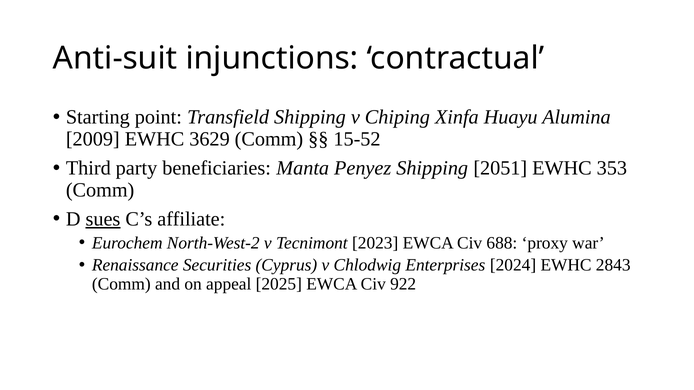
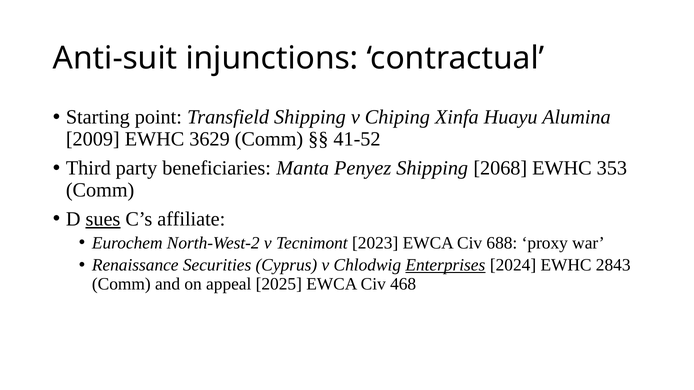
15-52: 15-52 -> 41-52
2051: 2051 -> 2068
Enterprises underline: none -> present
922: 922 -> 468
